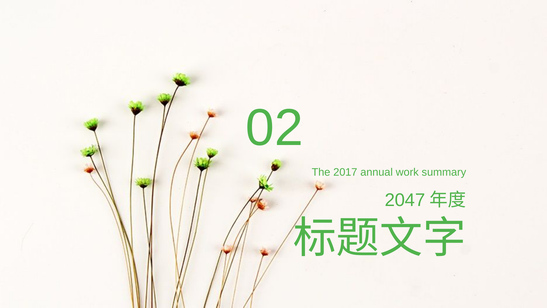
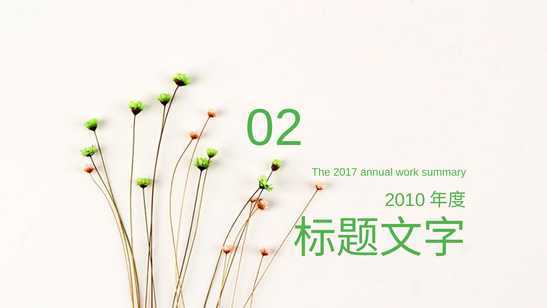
2047: 2047 -> 2010
